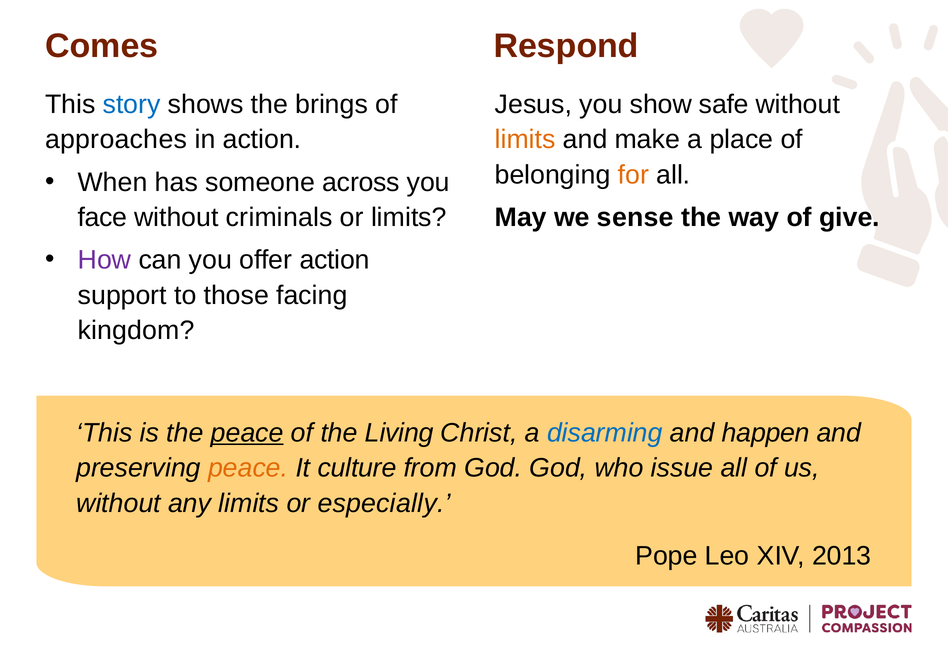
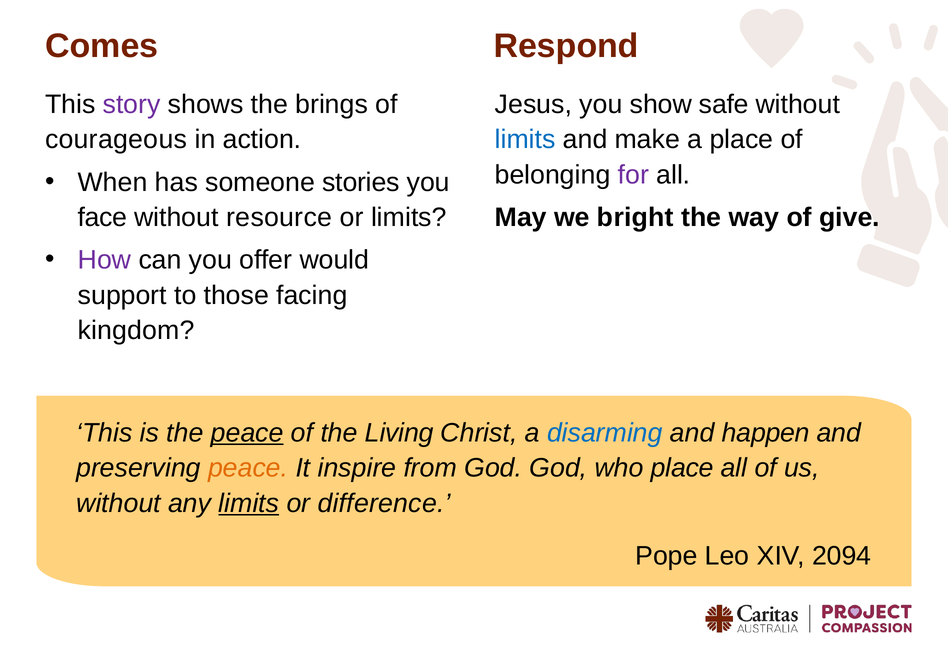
story colour: blue -> purple
approaches: approaches -> courageous
limits at (525, 140) colour: orange -> blue
for colour: orange -> purple
across: across -> stories
criminals: criminals -> resource
sense: sense -> bright
offer action: action -> would
culture: culture -> inspire
who issue: issue -> place
limits at (249, 504) underline: none -> present
especially: especially -> difference
2013: 2013 -> 2094
